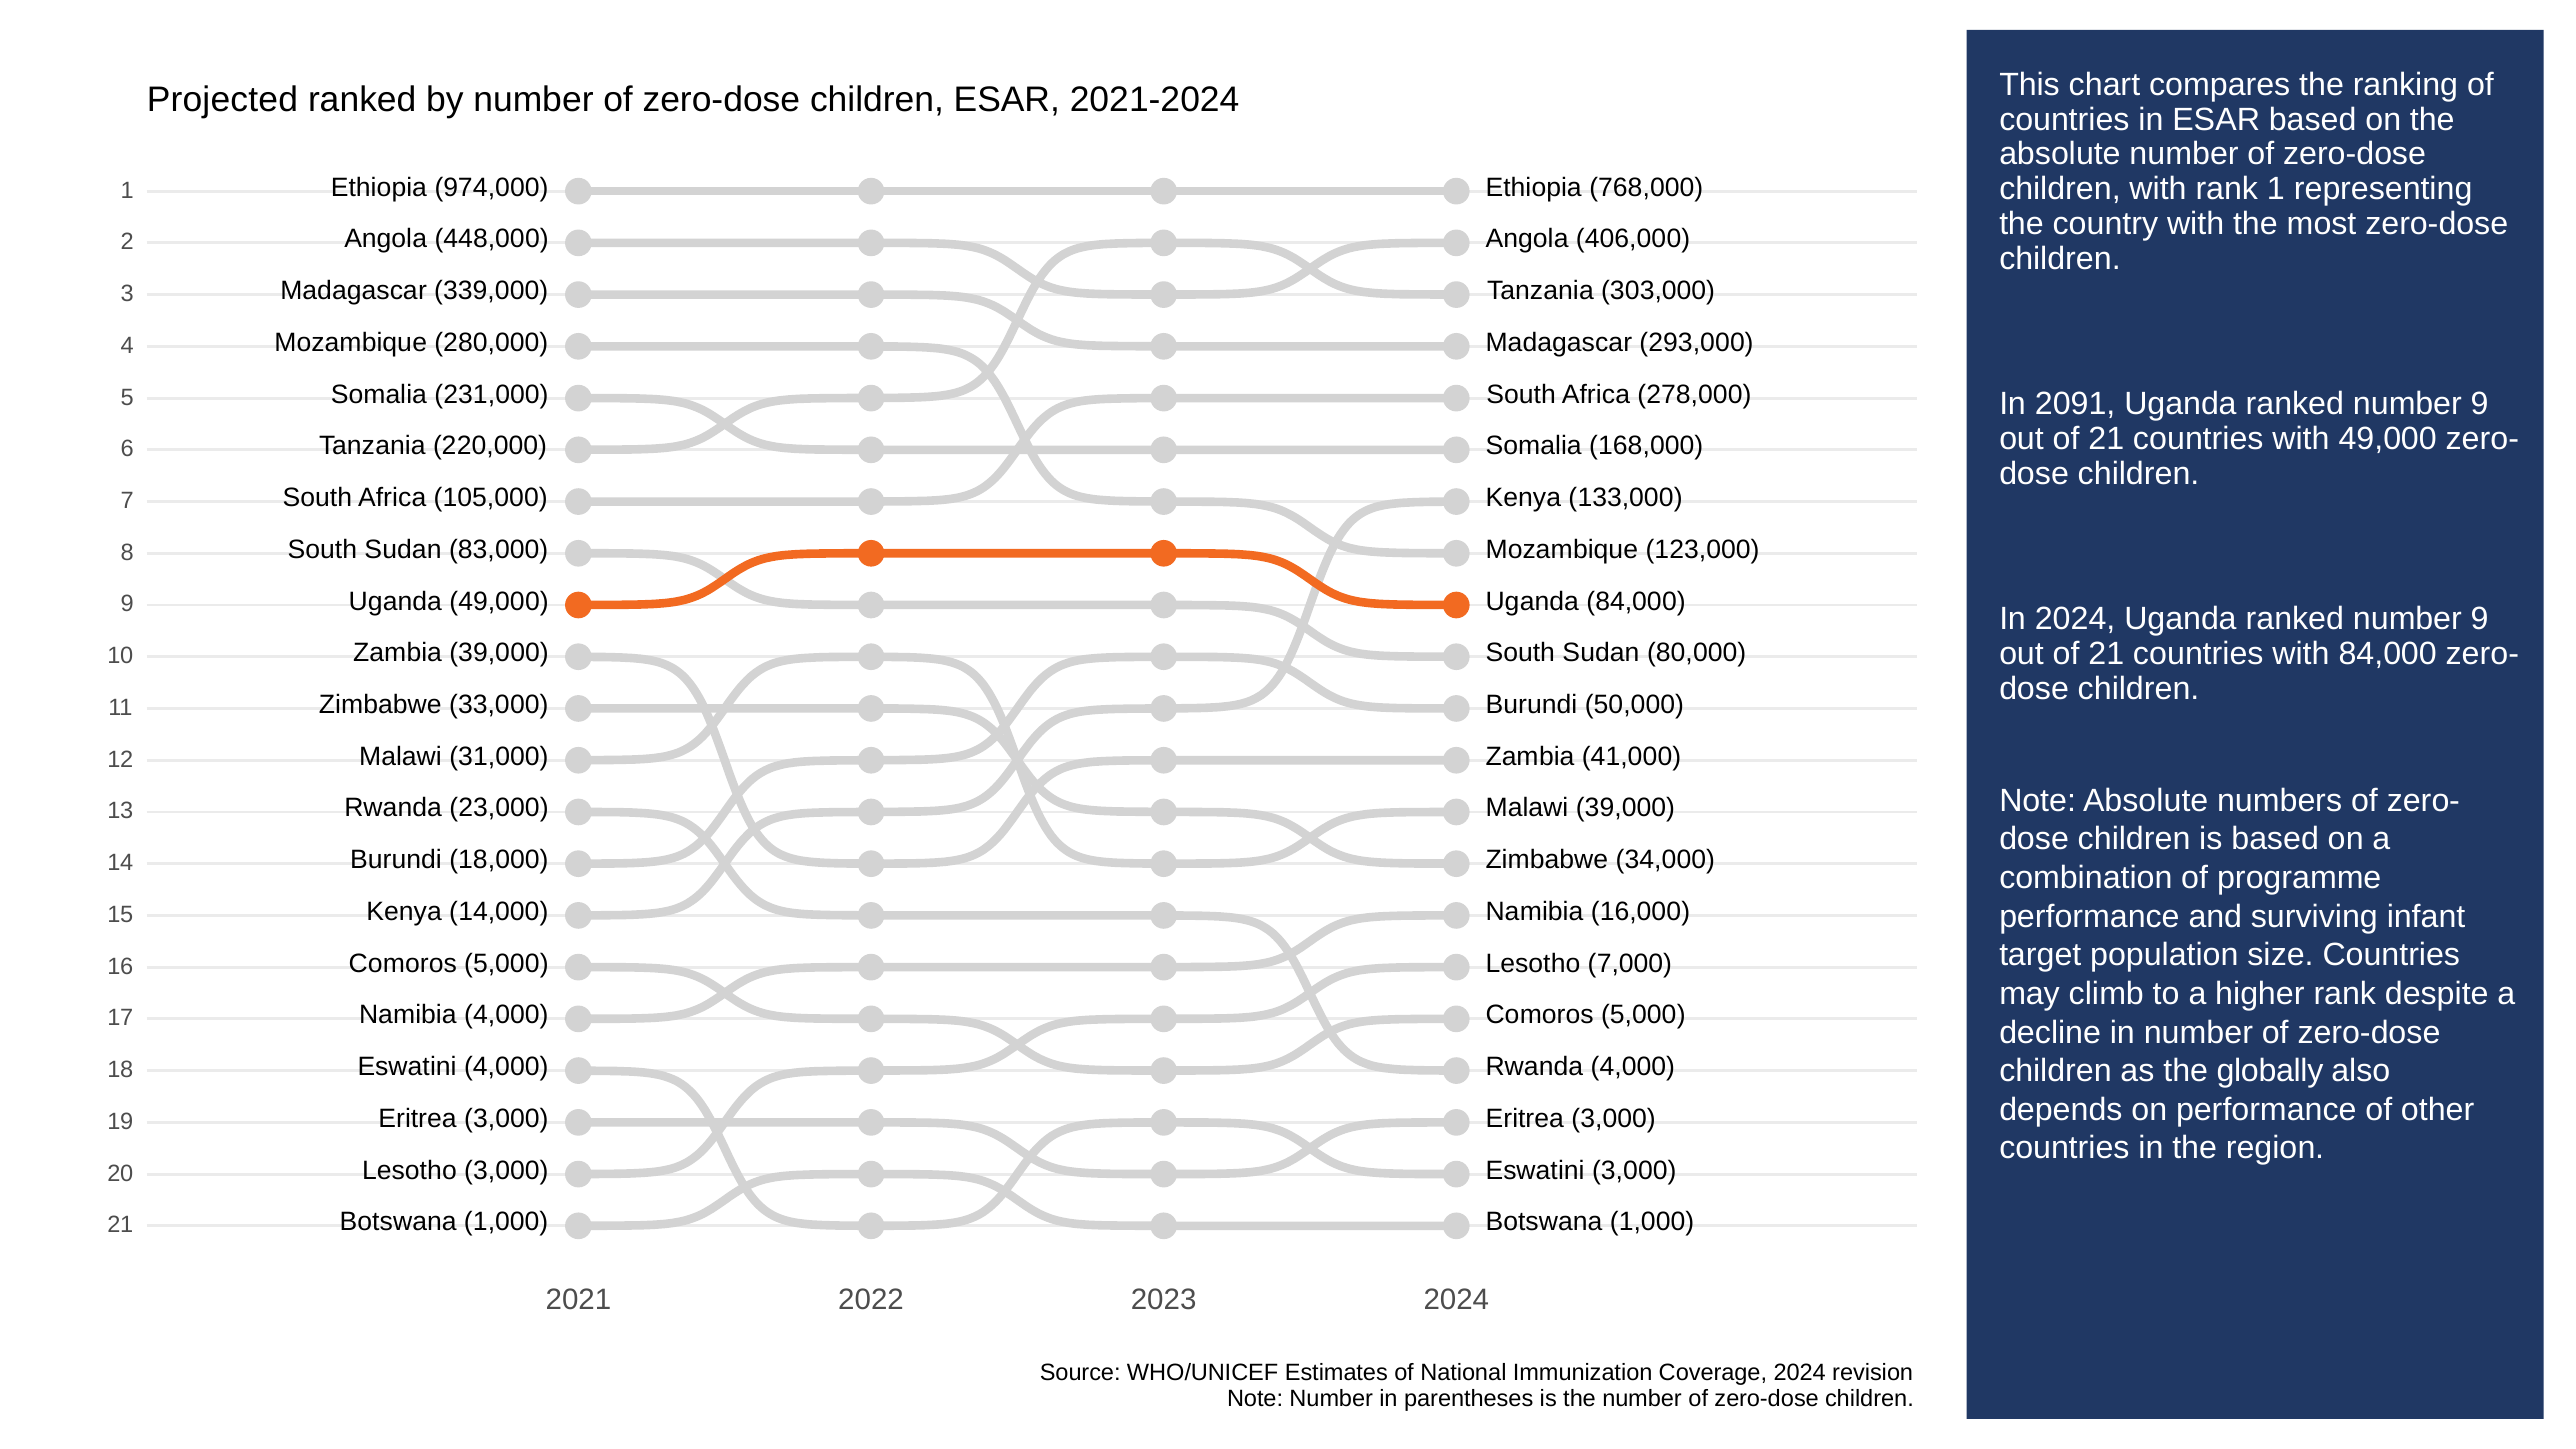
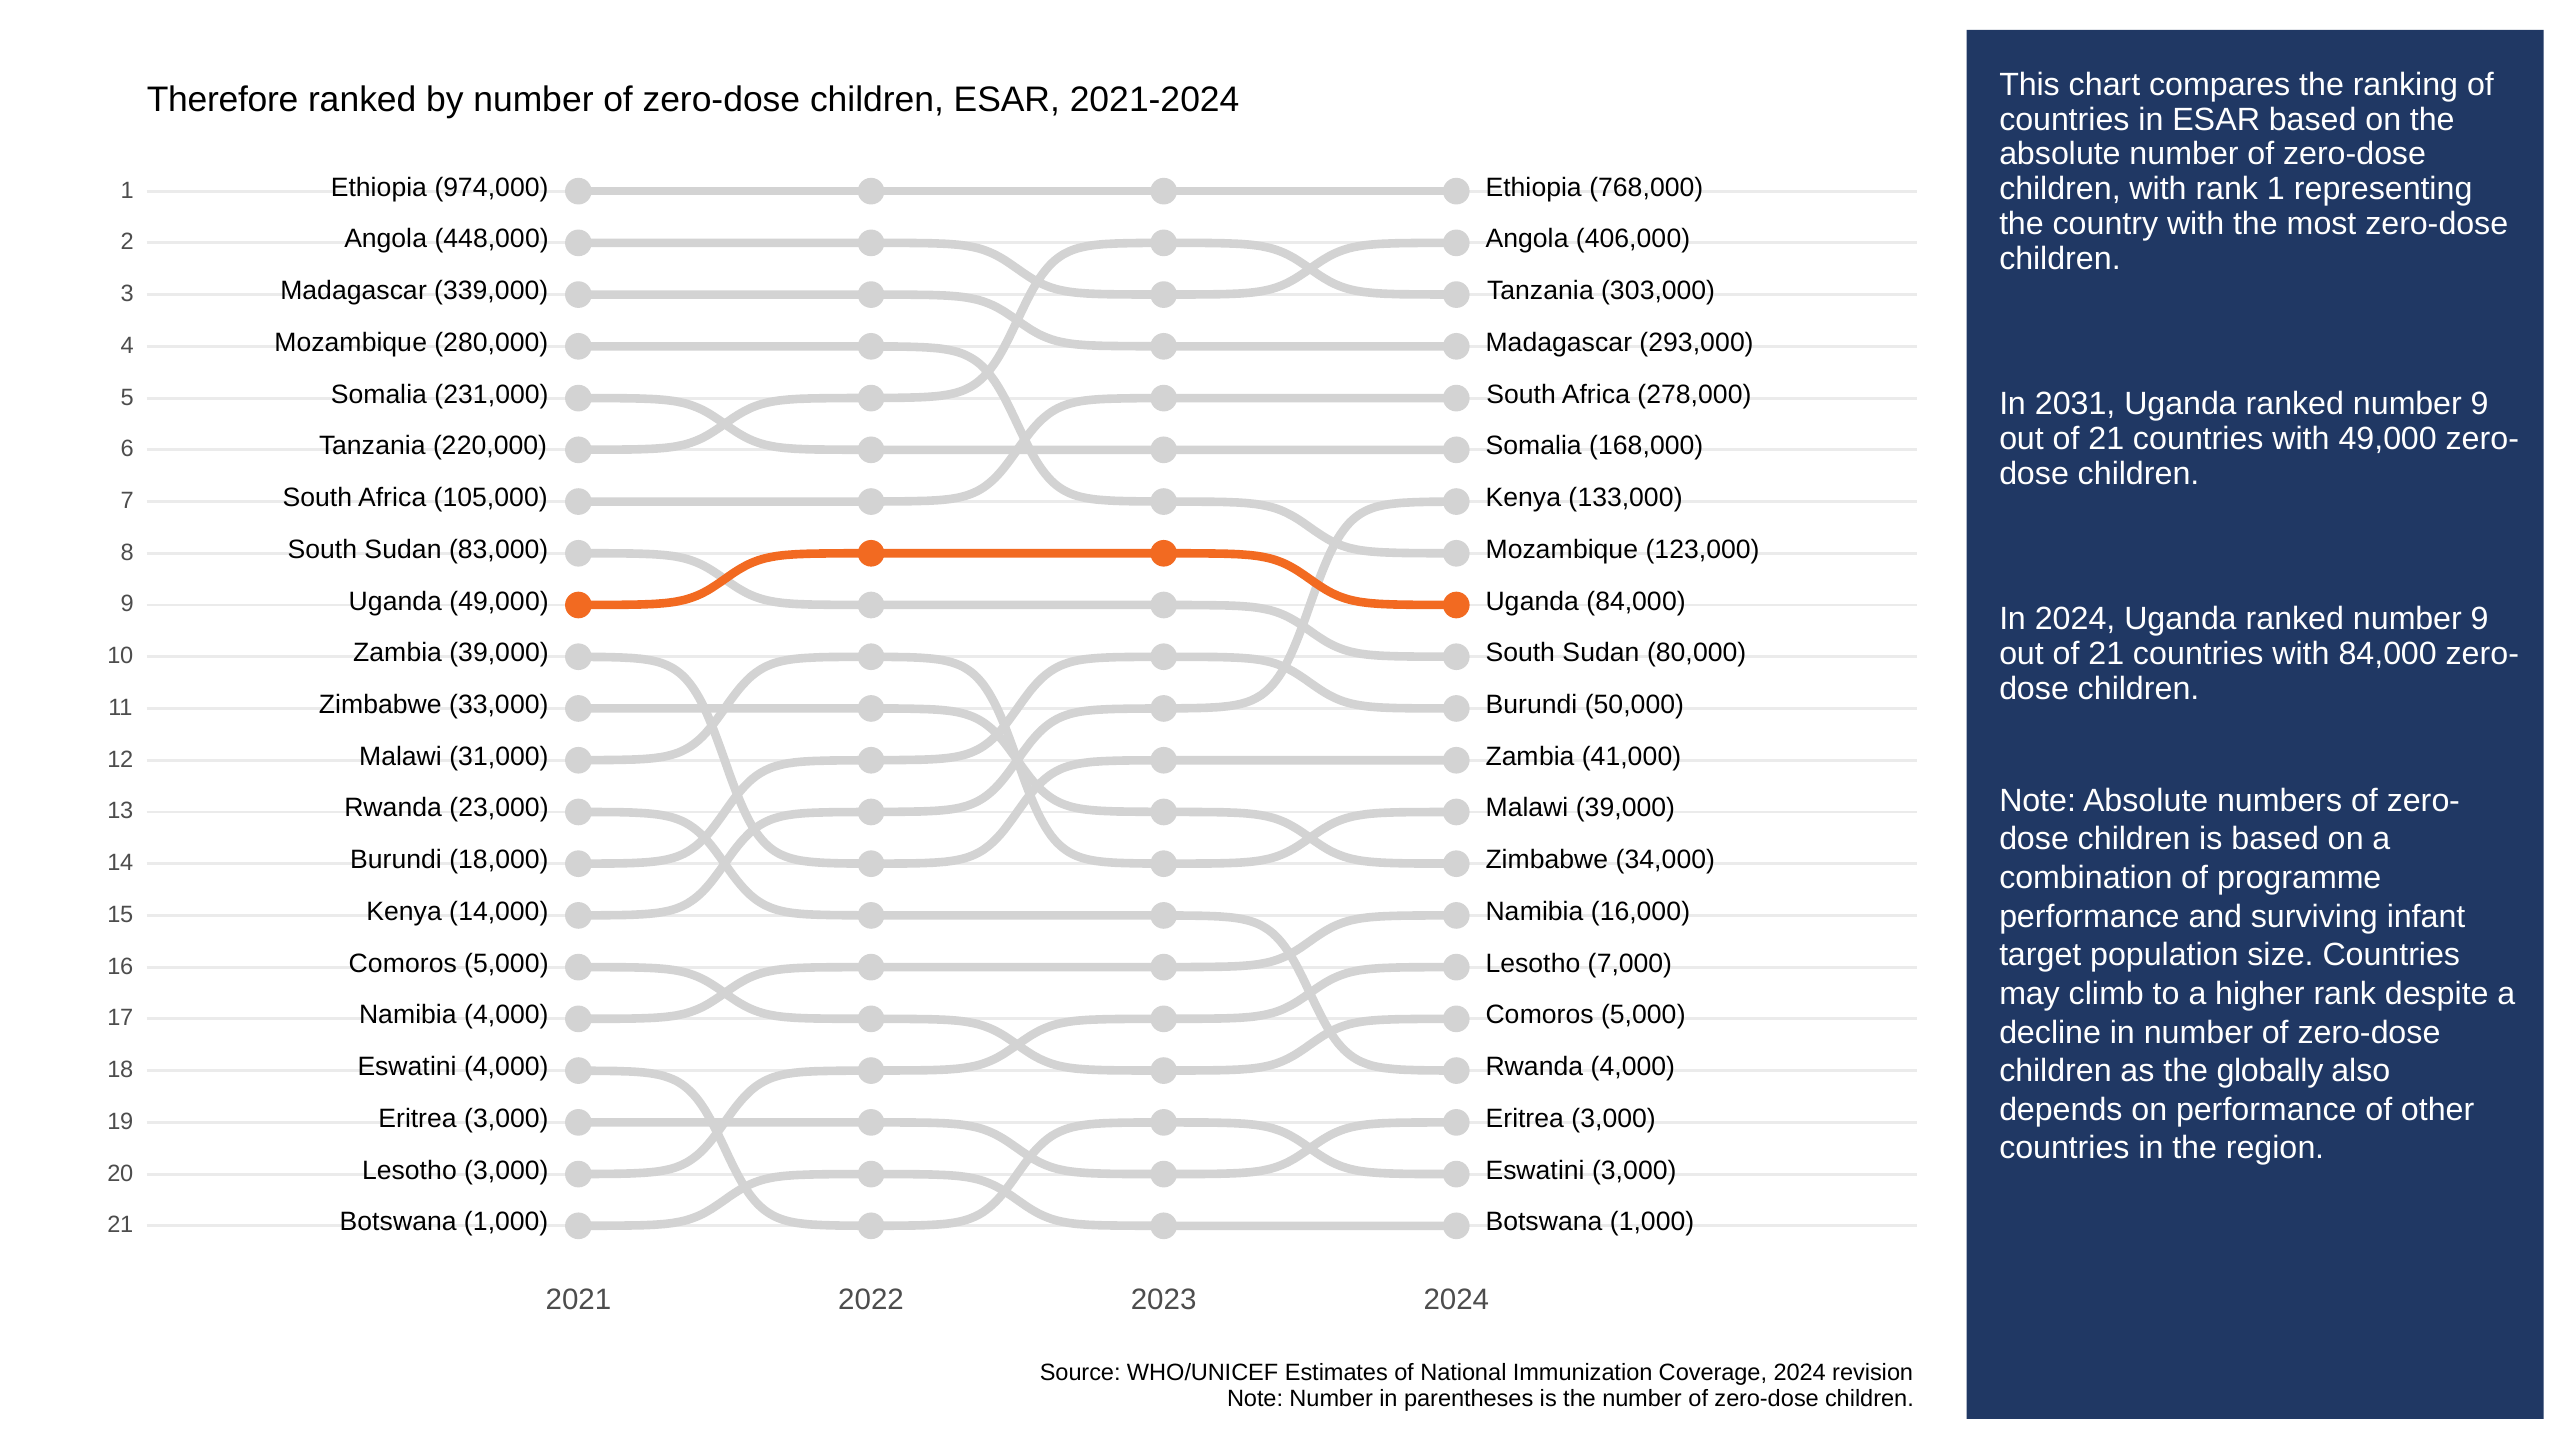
Projected: Projected -> Therefore
2091: 2091 -> 2031
